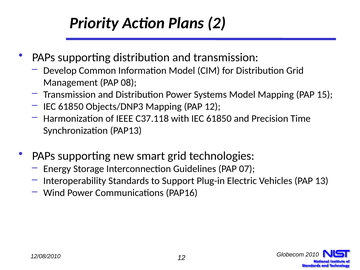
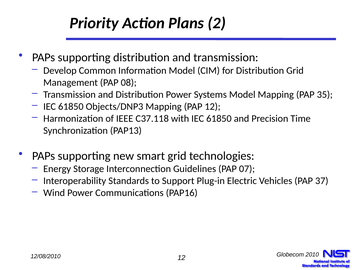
15: 15 -> 35
13: 13 -> 37
